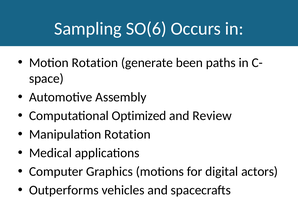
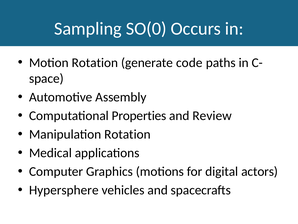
SO(6: SO(6 -> SO(0
been: been -> code
Optimized: Optimized -> Properties
Outperforms: Outperforms -> Hypersphere
